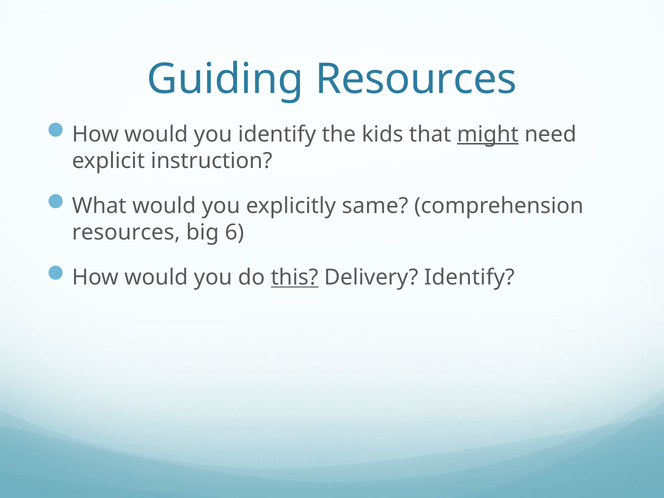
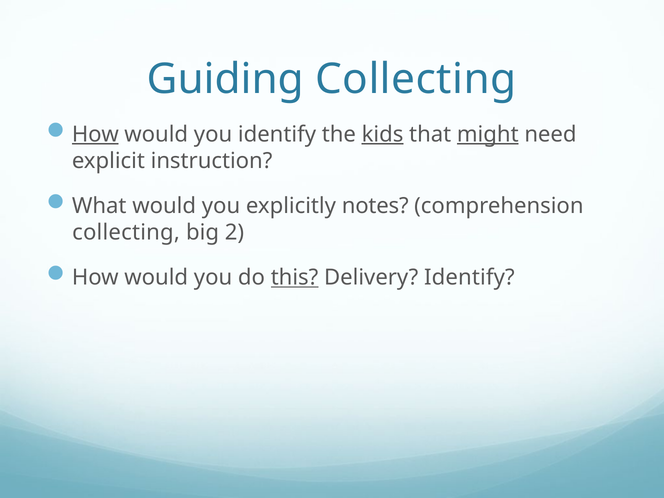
Guiding Resources: Resources -> Collecting
How at (95, 134) underline: none -> present
kids underline: none -> present
same: same -> notes
resources at (126, 232): resources -> collecting
6: 6 -> 2
